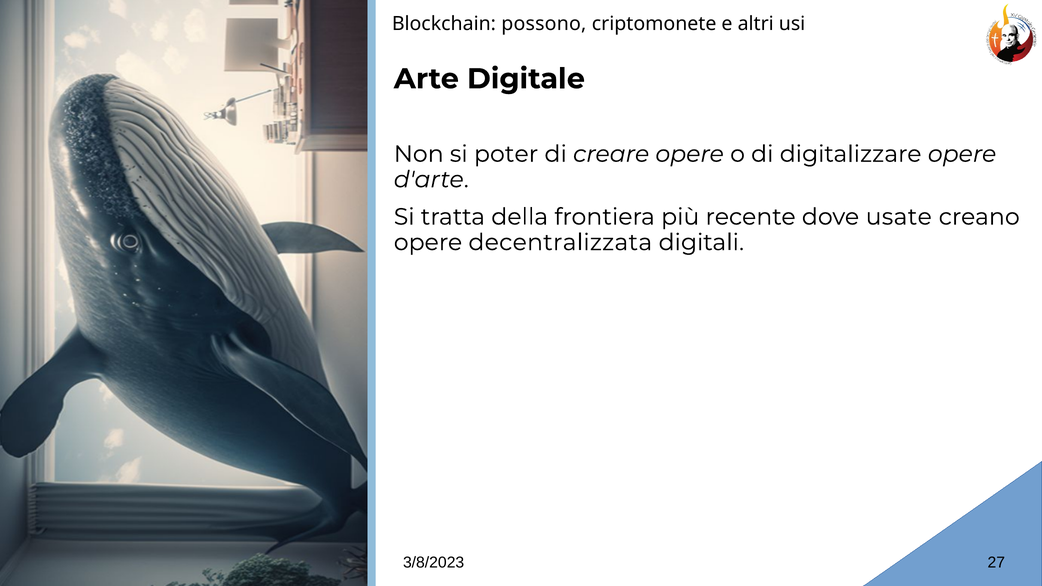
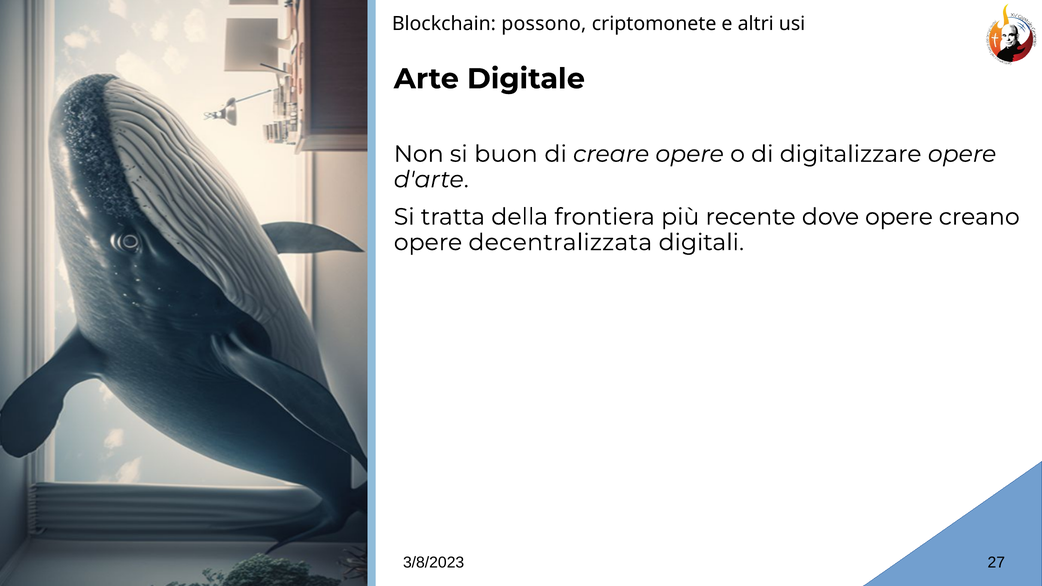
poter: poter -> buon
dove usate: usate -> opere
